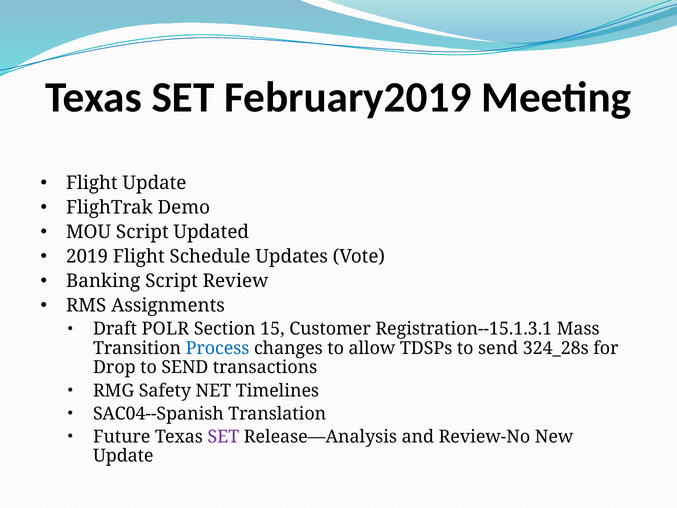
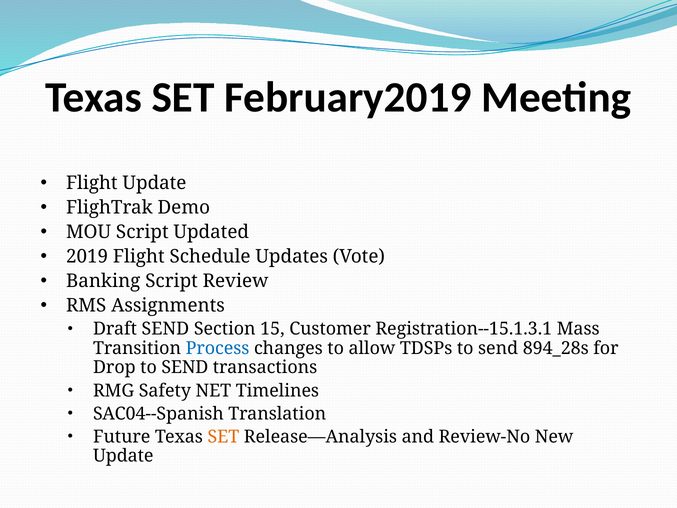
Draft POLR: POLR -> SEND
324_28s: 324_28s -> 894_28s
SET at (223, 437) colour: purple -> orange
